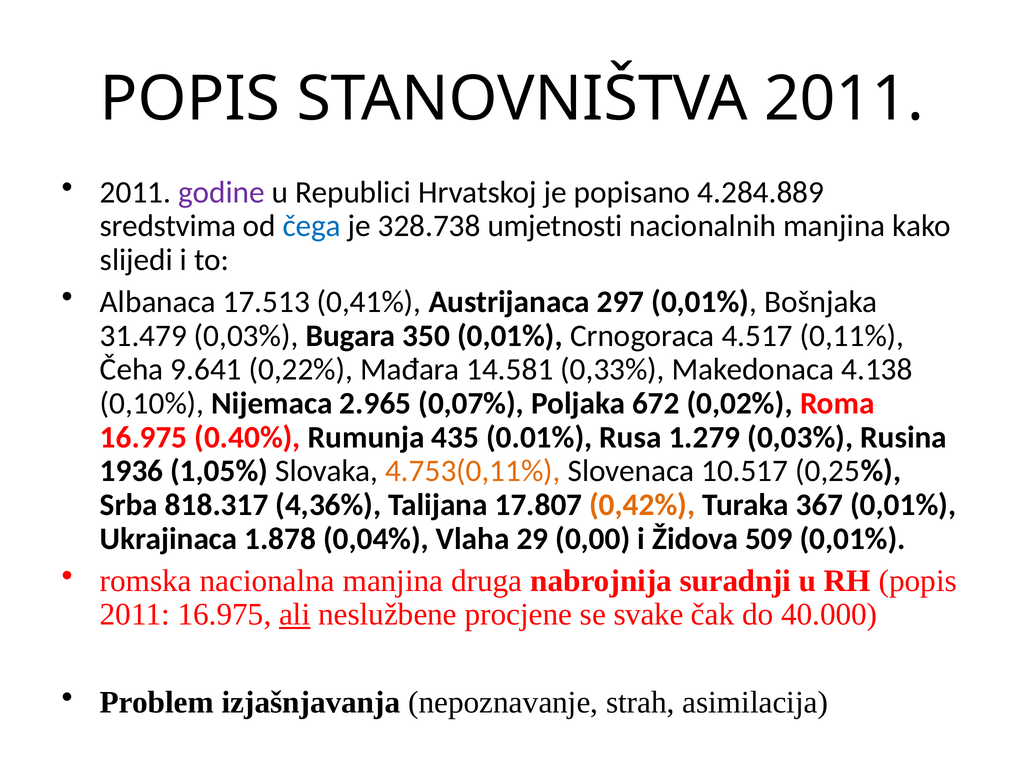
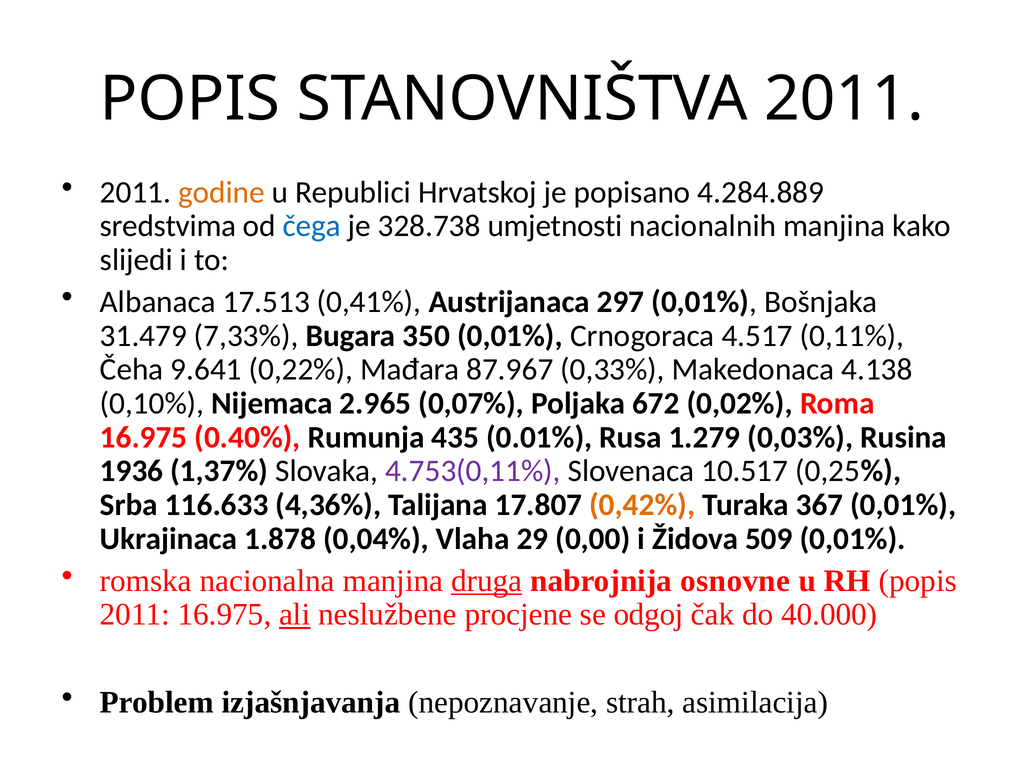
godine colour: purple -> orange
31.479 0,03%: 0,03% -> 7,33%
14.581: 14.581 -> 87.967
1,05%: 1,05% -> 1,37%
4.753(0,11% colour: orange -> purple
818.317: 818.317 -> 116.633
druga underline: none -> present
suradnji: suradnji -> osnovne
svake: svake -> odgoj
